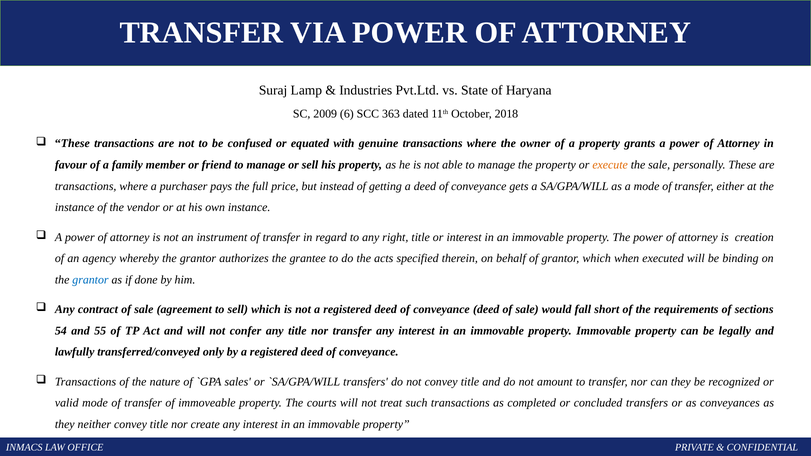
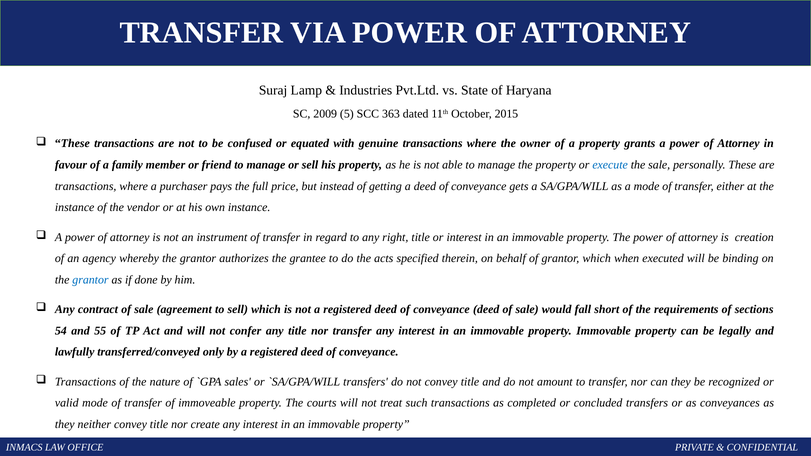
6: 6 -> 5
2018: 2018 -> 2015
execute colour: orange -> blue
